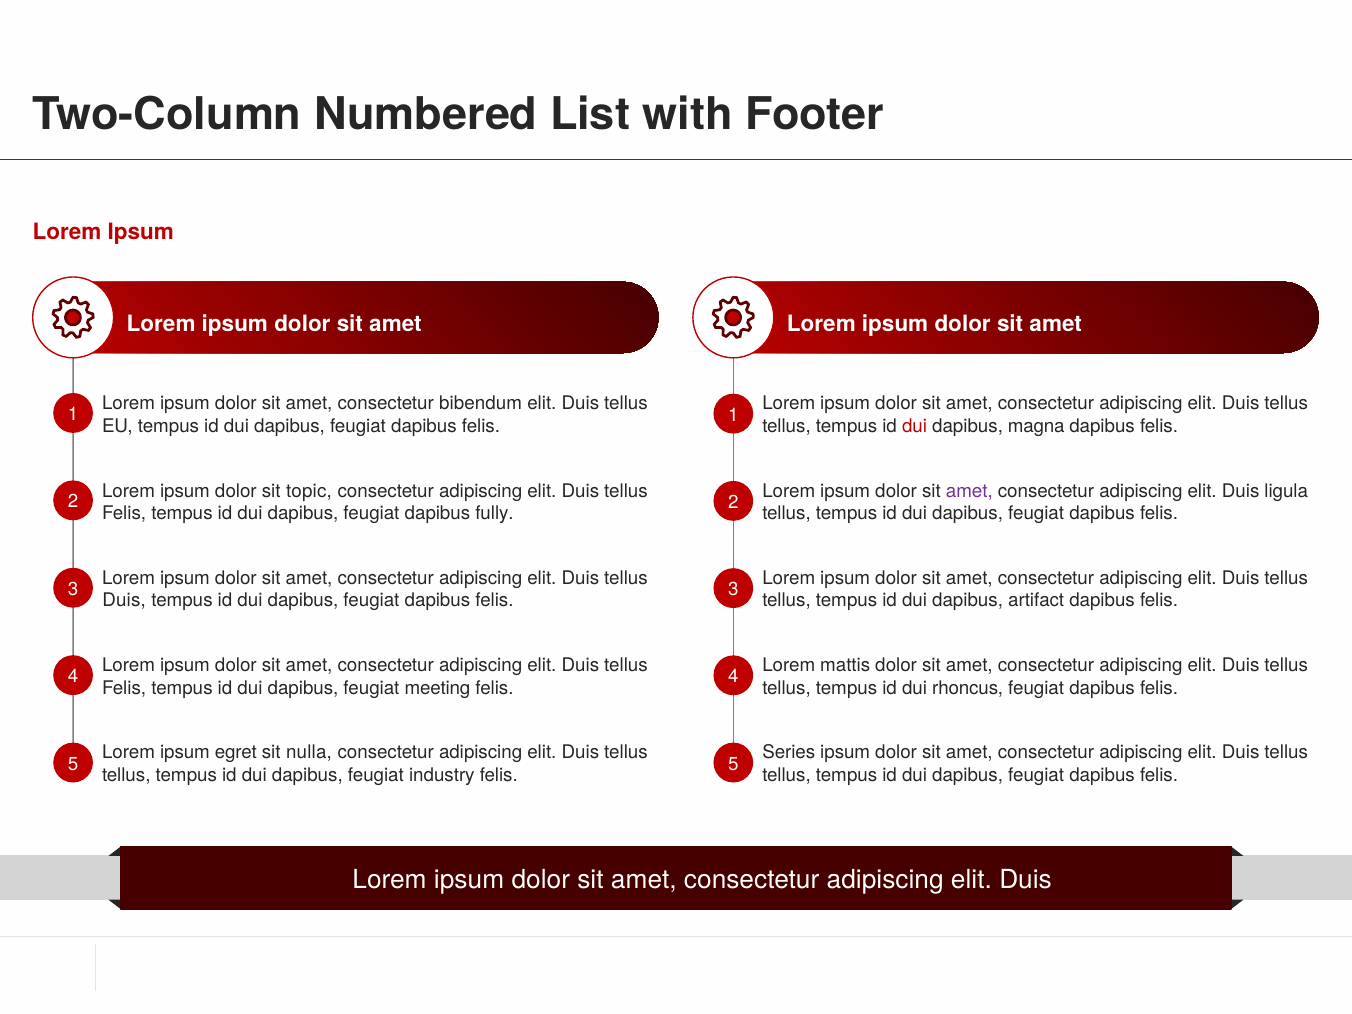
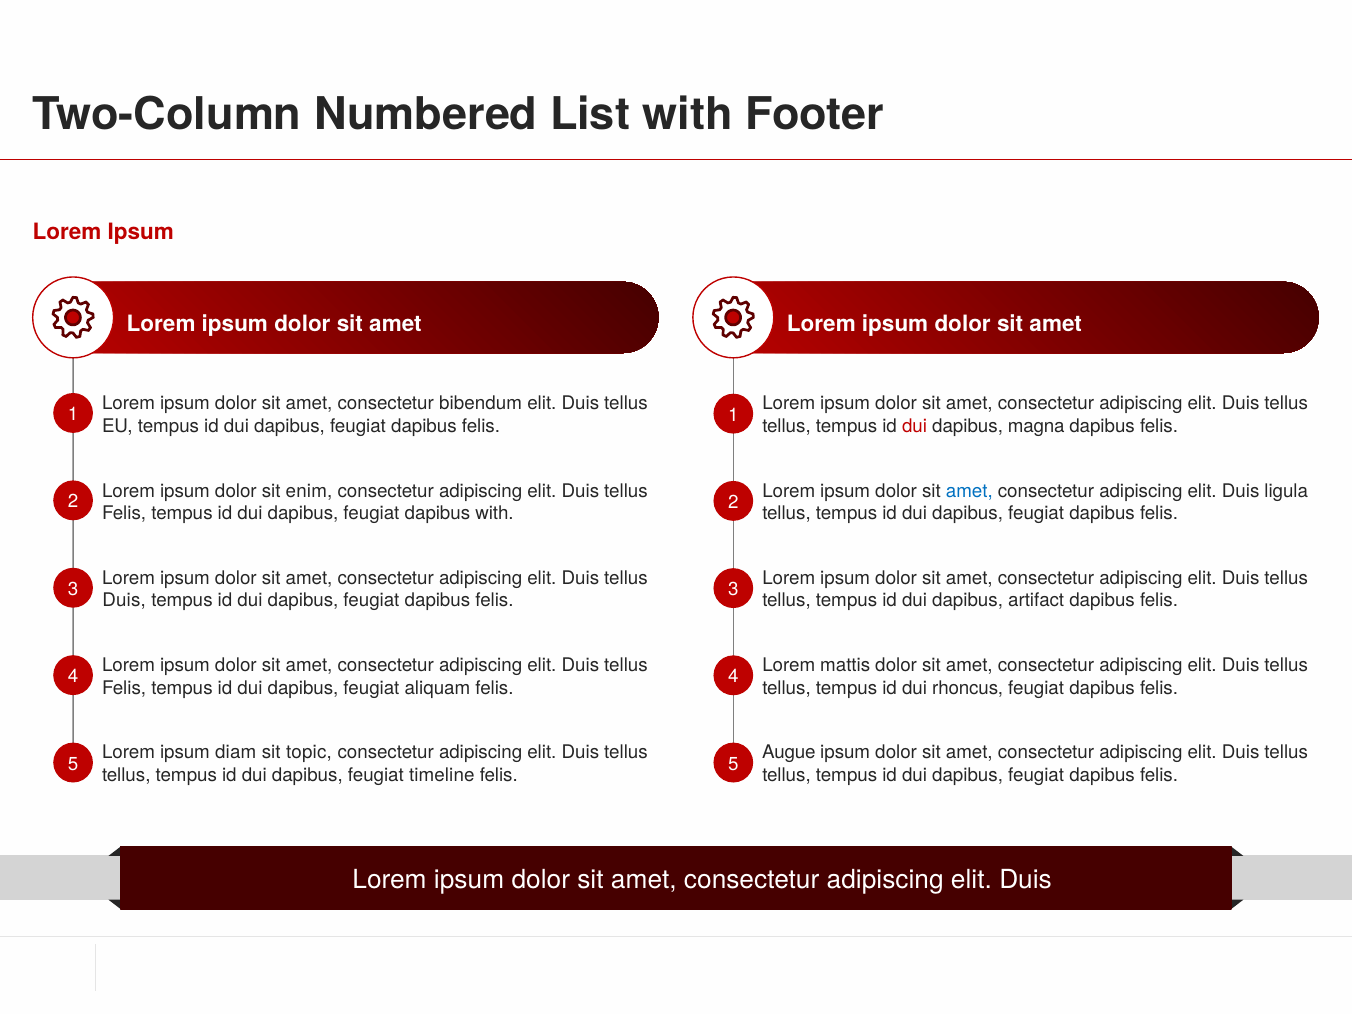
topic: topic -> enim
amet at (969, 491) colour: purple -> blue
dapibus fully: fully -> with
meeting: meeting -> aliquam
egret: egret -> diam
nulla: nulla -> topic
Series: Series -> Augue
industry: industry -> timeline
